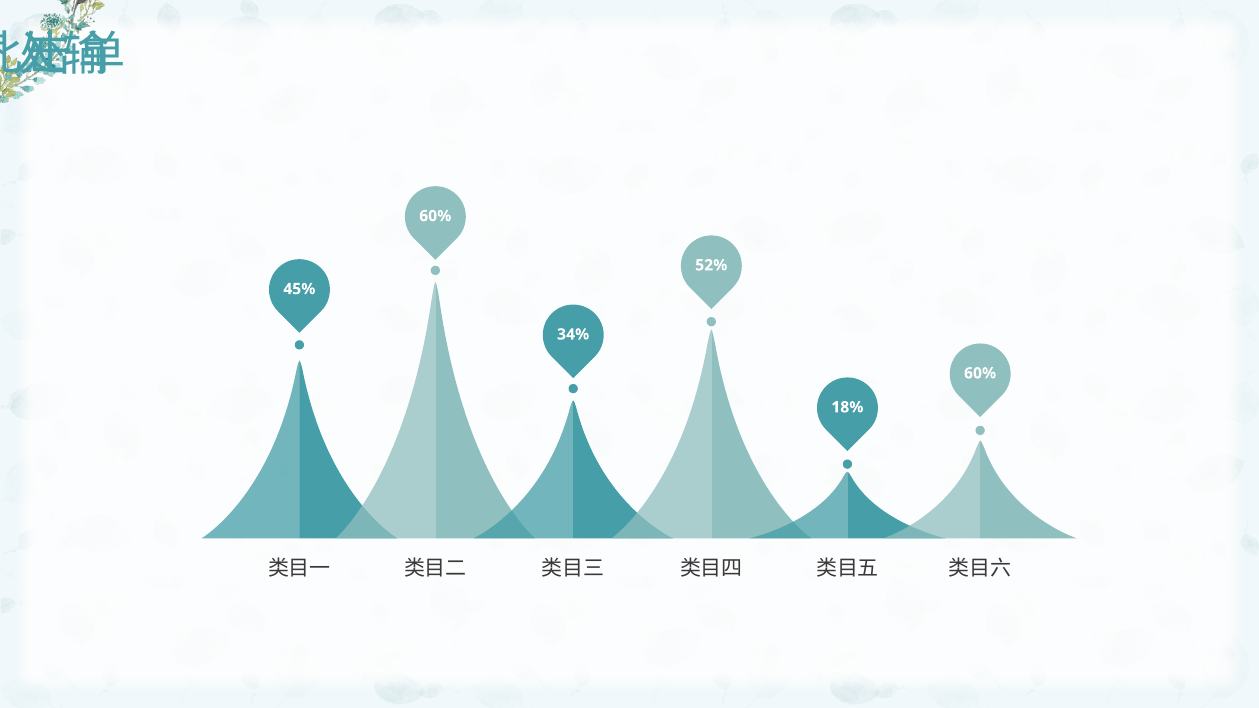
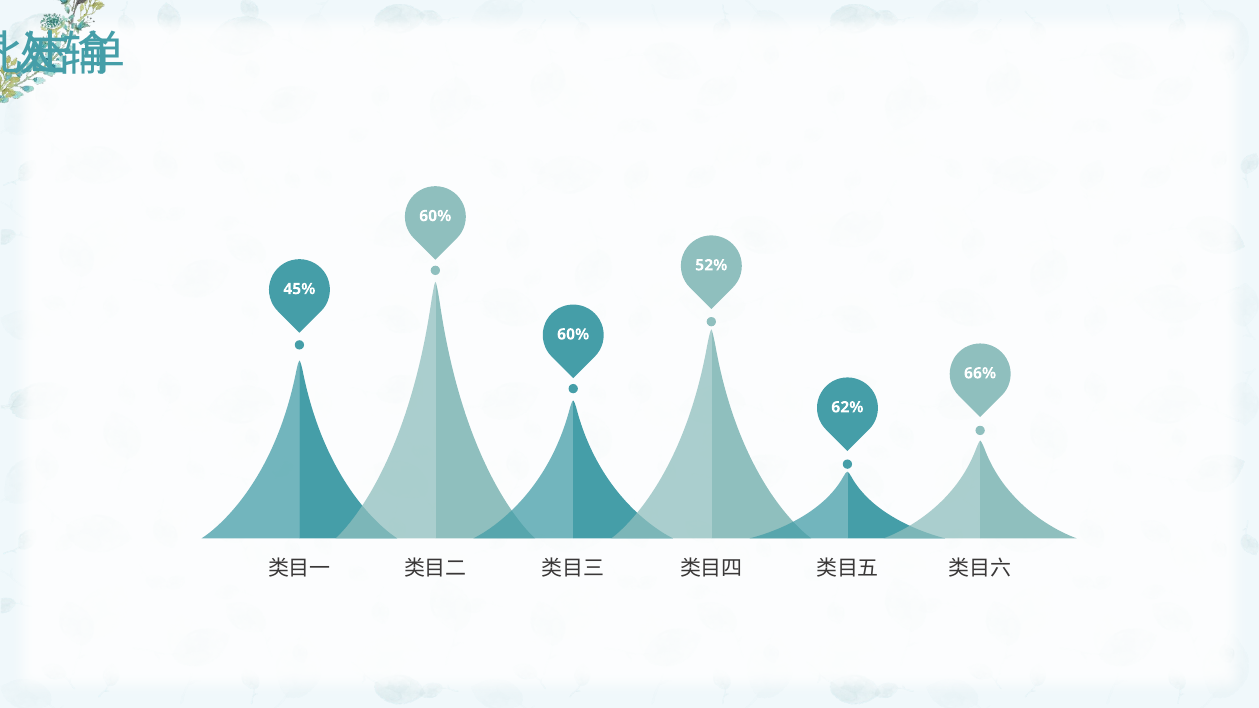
34% at (573, 334): 34% -> 60%
60% at (980, 373): 60% -> 66%
18%: 18% -> 62%
